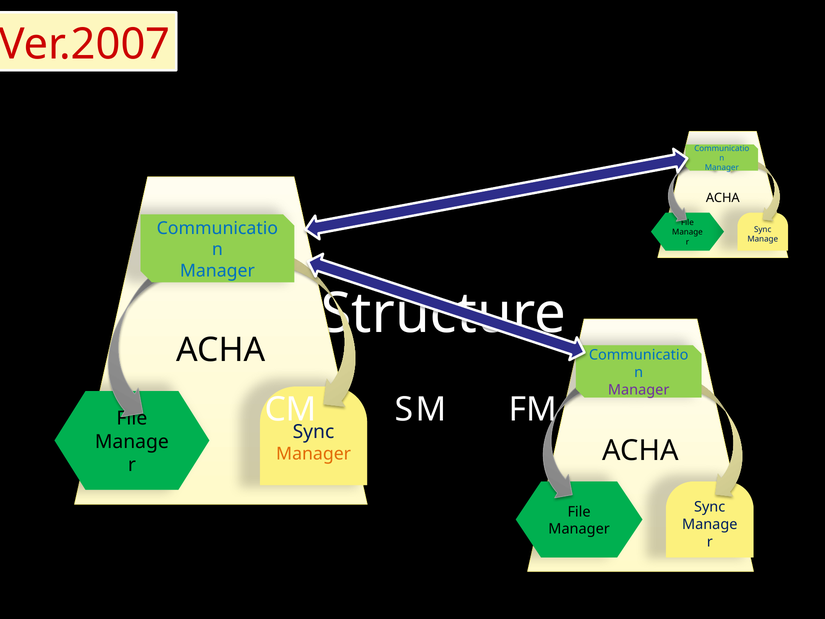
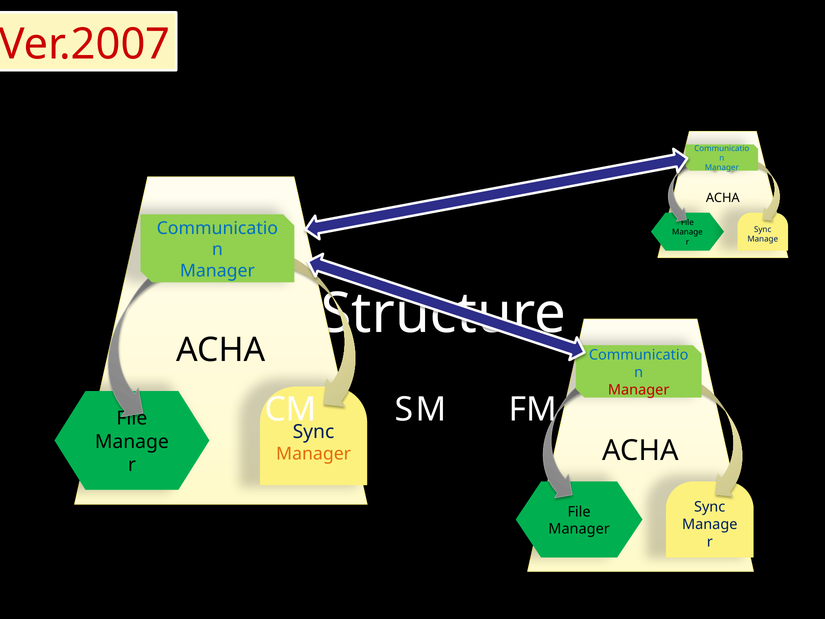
Manager at (639, 390) colour: purple -> red
